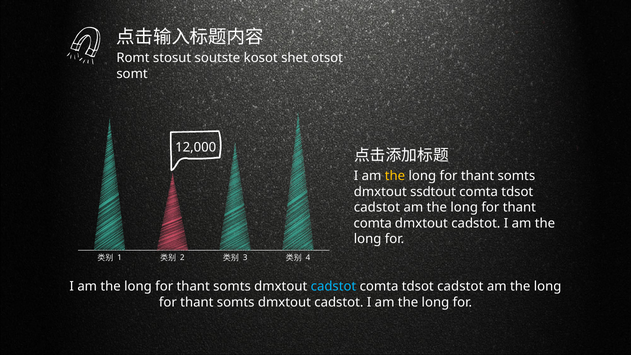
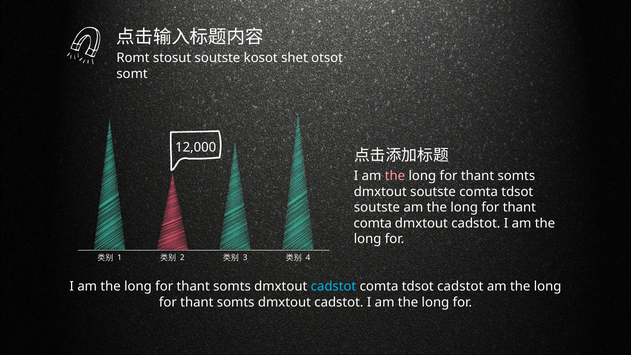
the at (395, 176) colour: yellow -> pink
dmxtout ssdtout: ssdtout -> soutste
cadstot at (377, 207): cadstot -> soutste
